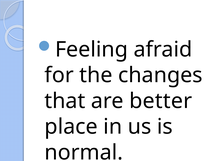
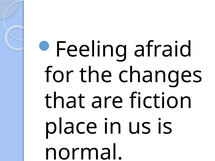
better: better -> fiction
